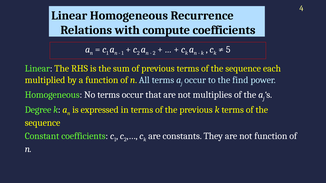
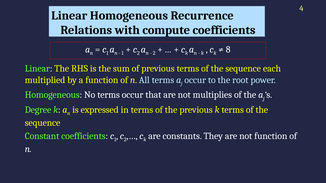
5: 5 -> 8
find: find -> root
